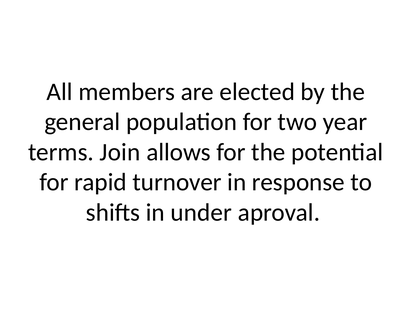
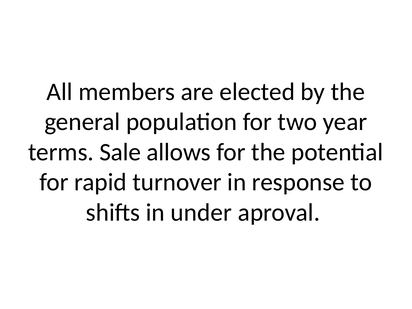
Join: Join -> Sale
